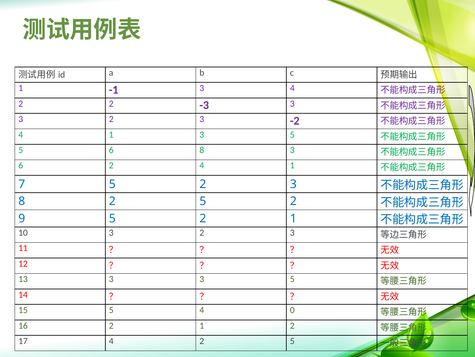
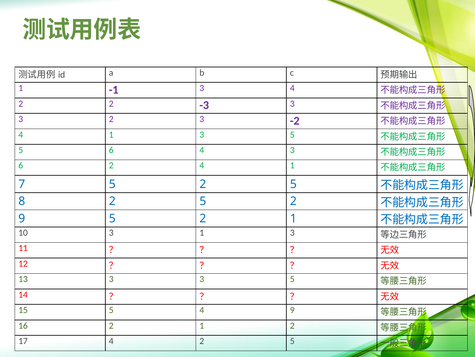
6 8: 8 -> 4
5 2 3: 3 -> 5
10 3 2: 2 -> 1
4 0: 0 -> 9
